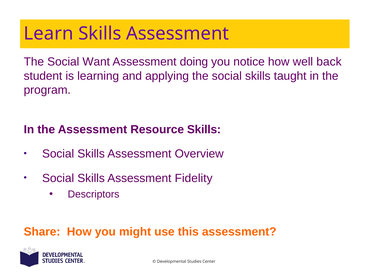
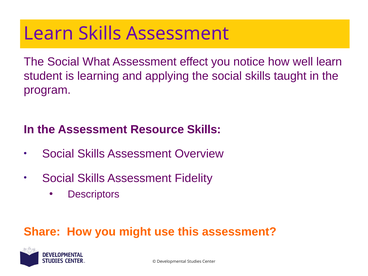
Want: Want -> What
doing: doing -> effect
well back: back -> learn
